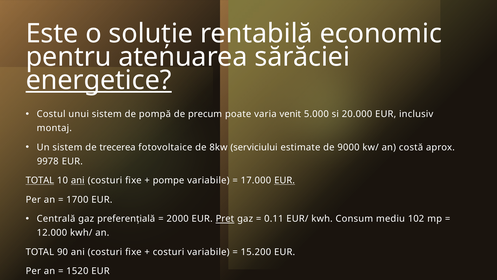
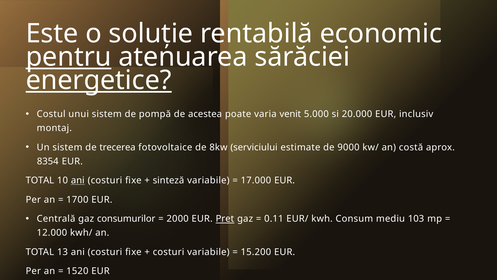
pentru underline: none -> present
precum: precum -> acestea
9978: 9978 -> 8354
TOTAL at (40, 180) underline: present -> none
pompe: pompe -> sinteză
EUR at (285, 180) underline: present -> none
preferențială: preferențială -> consumurilor
102: 102 -> 103
90: 90 -> 13
